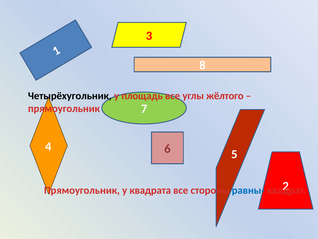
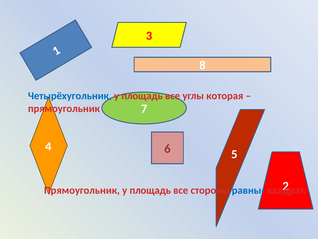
Четырёхугольник colour: black -> blue
жёлтого: жёлтого -> которая
Прямоугольник у квадрата: квадрата -> площадь
